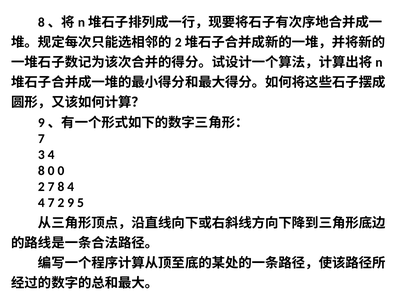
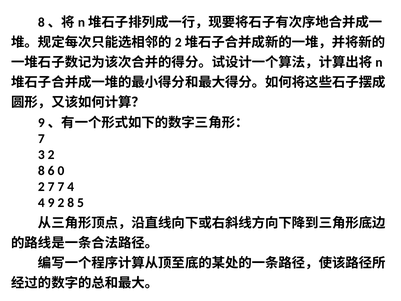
3 4: 4 -> 2
8 0: 0 -> 6
7 8: 8 -> 7
4 7: 7 -> 9
9 at (71, 203): 9 -> 8
